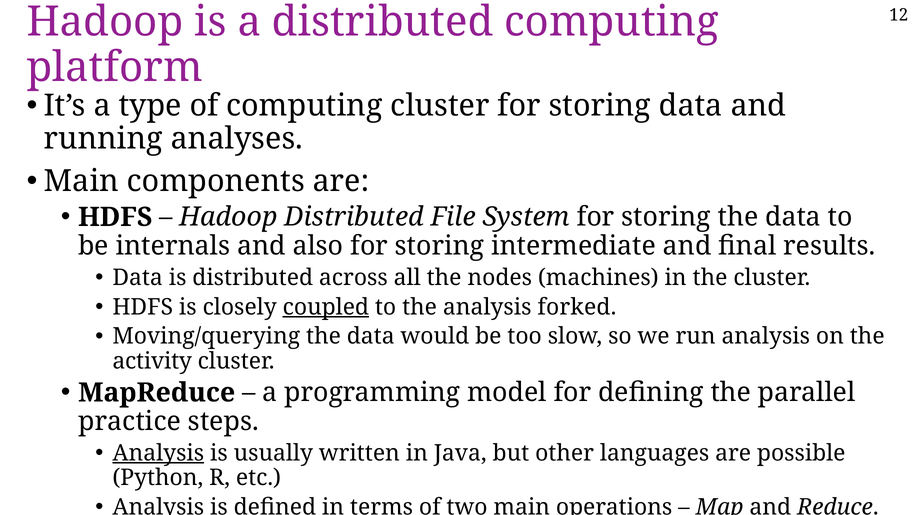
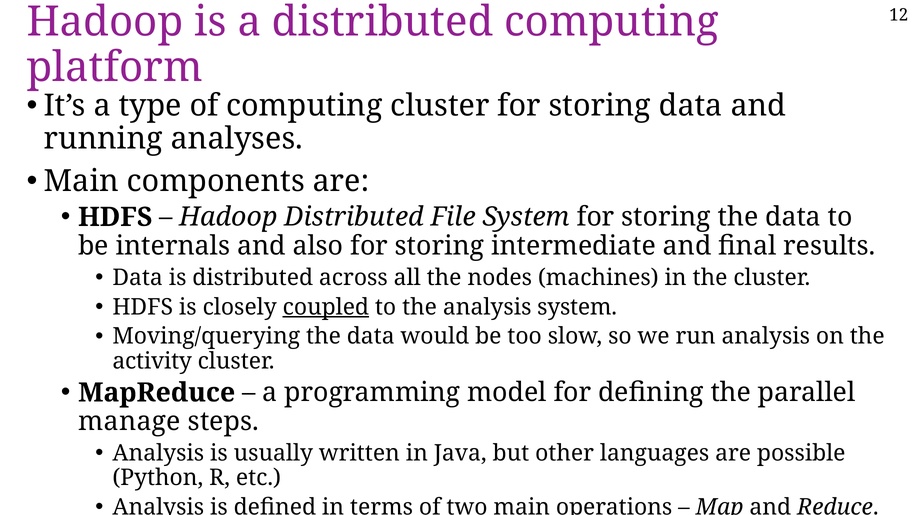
analysis forked: forked -> system
practice: practice -> manage
Analysis at (158, 453) underline: present -> none
